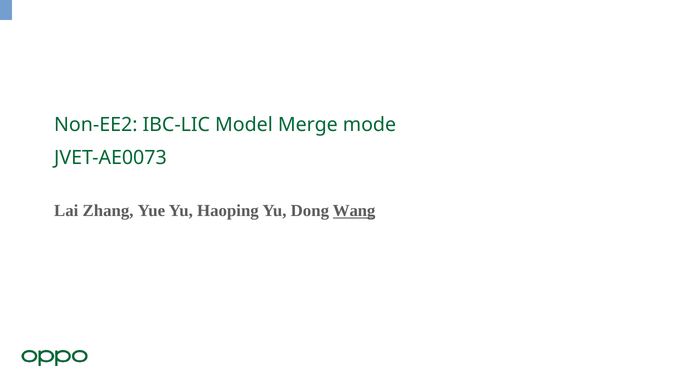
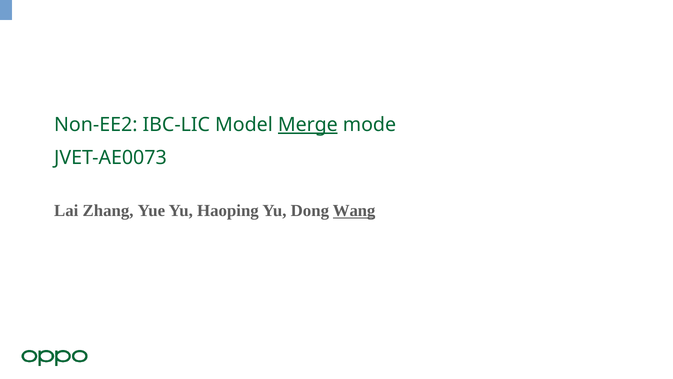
Merge underline: none -> present
